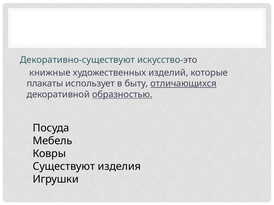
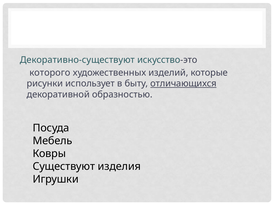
книжные: книжные -> которого
плакаты: плакаты -> рисунки
образностью underline: present -> none
